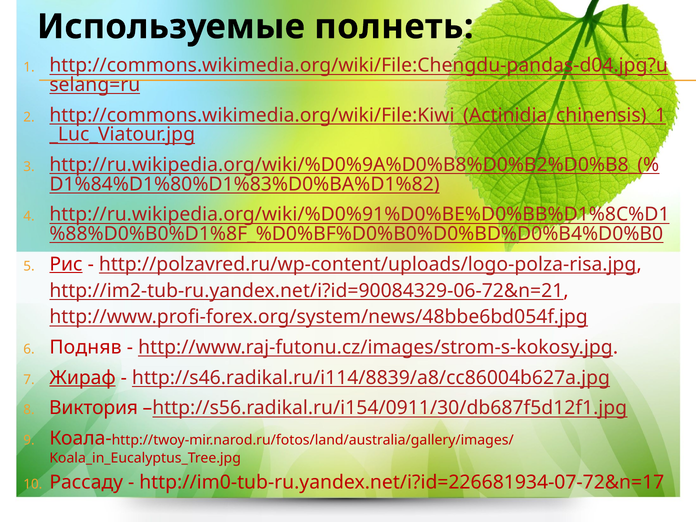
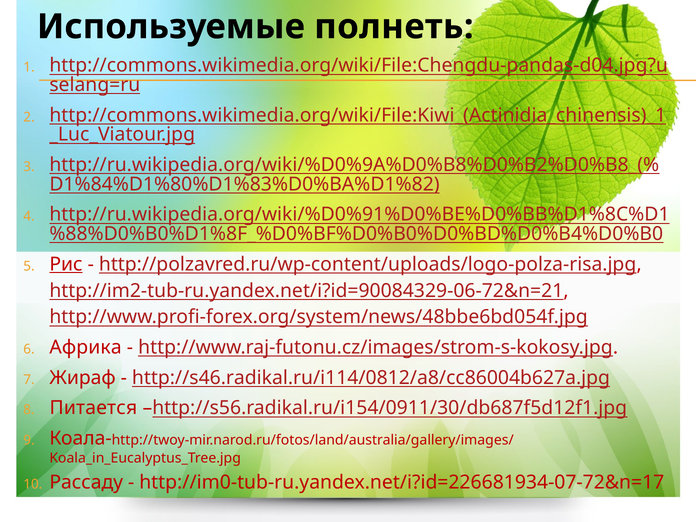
Подняв: Подняв -> Африка
Жираф underline: present -> none
http://s46.radikal.ru/i114/8839/a8/cc86004b627a.jpg: http://s46.radikal.ru/i114/8839/a8/cc86004b627a.jpg -> http://s46.radikal.ru/i114/0812/a8/cc86004b627a.jpg
Виктория: Виктория -> Питается
